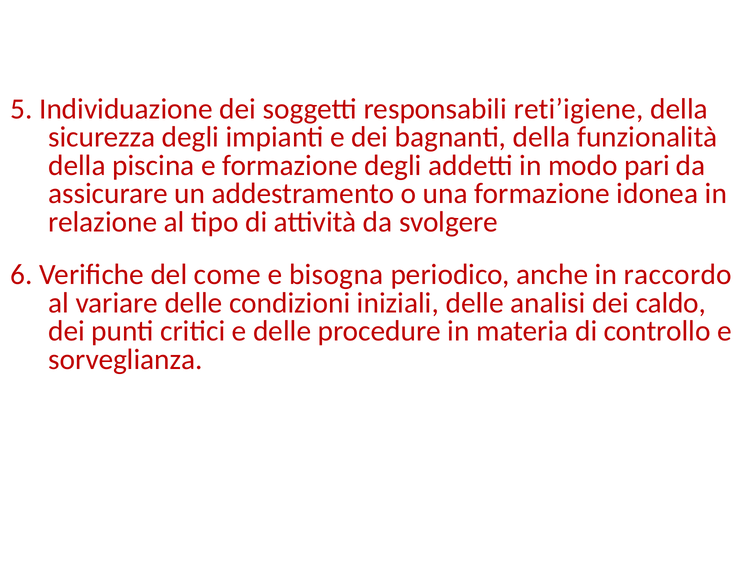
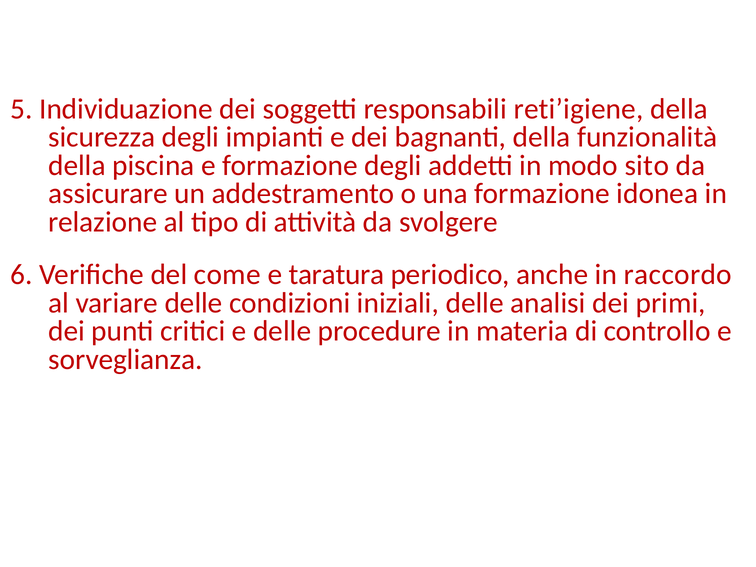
pari: pari -> sito
bisogna: bisogna -> taratura
caldo: caldo -> primi
